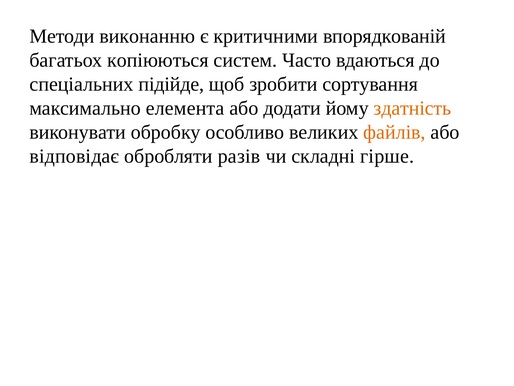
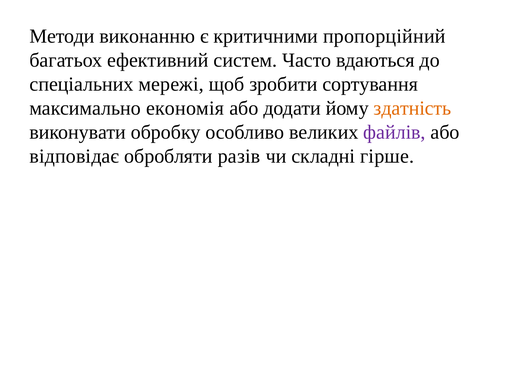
впорядкованій: впорядкованій -> пропорційний
копіюються: копіюються -> ефективний
підійде: підійде -> мережі
елемента: елемента -> економія
файлів colour: orange -> purple
